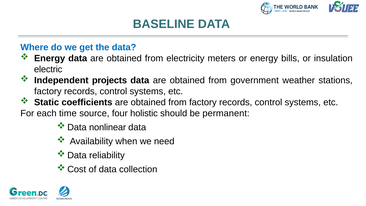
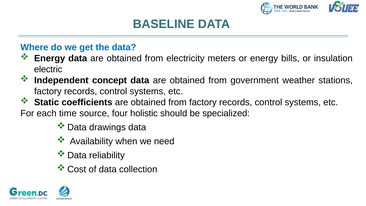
projects: projects -> concept
permanent: permanent -> specialized
nonlinear: nonlinear -> drawings
